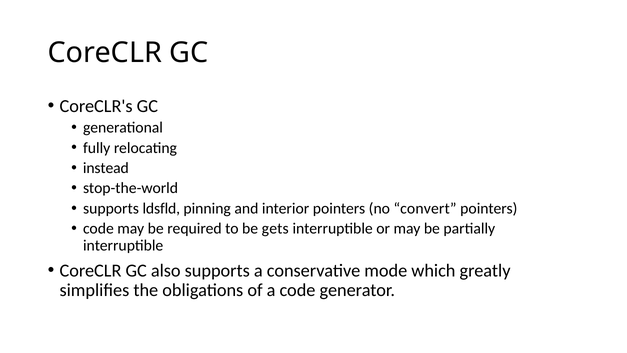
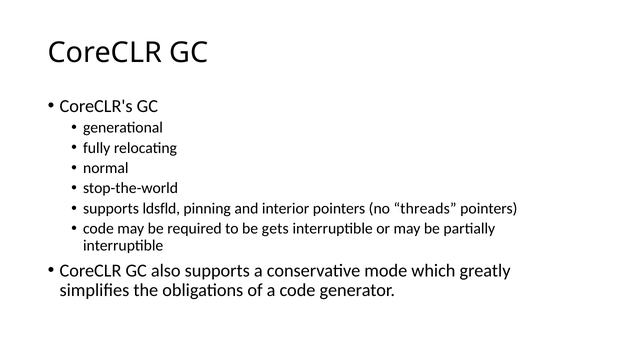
instead: instead -> normal
convert: convert -> threads
